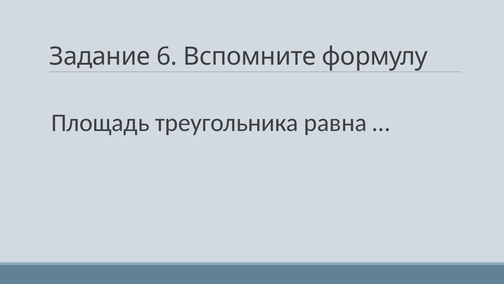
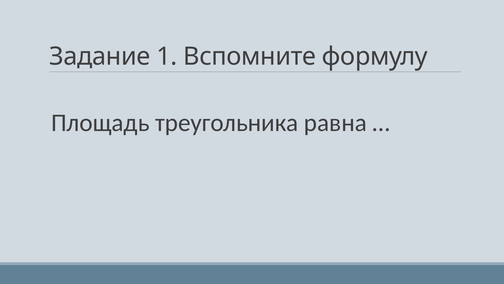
6: 6 -> 1
